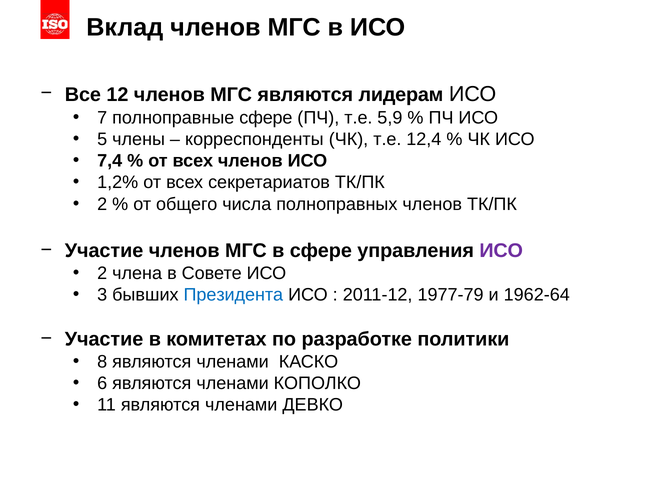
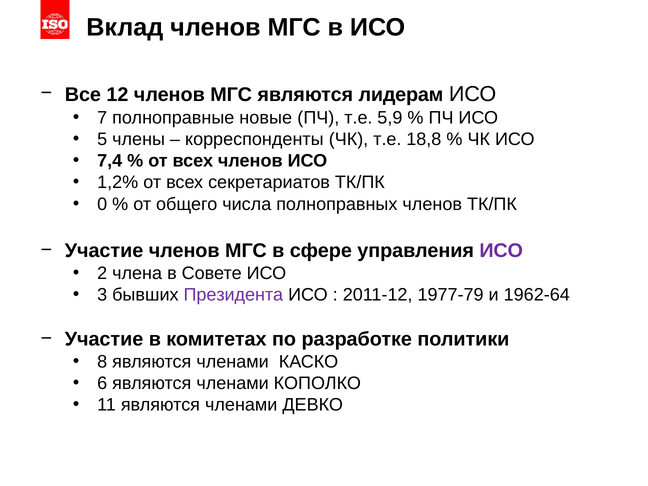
полноправные сфере: сфере -> новые
12,4: 12,4 -> 18,8
2 at (102, 204): 2 -> 0
Президента colour: blue -> purple
